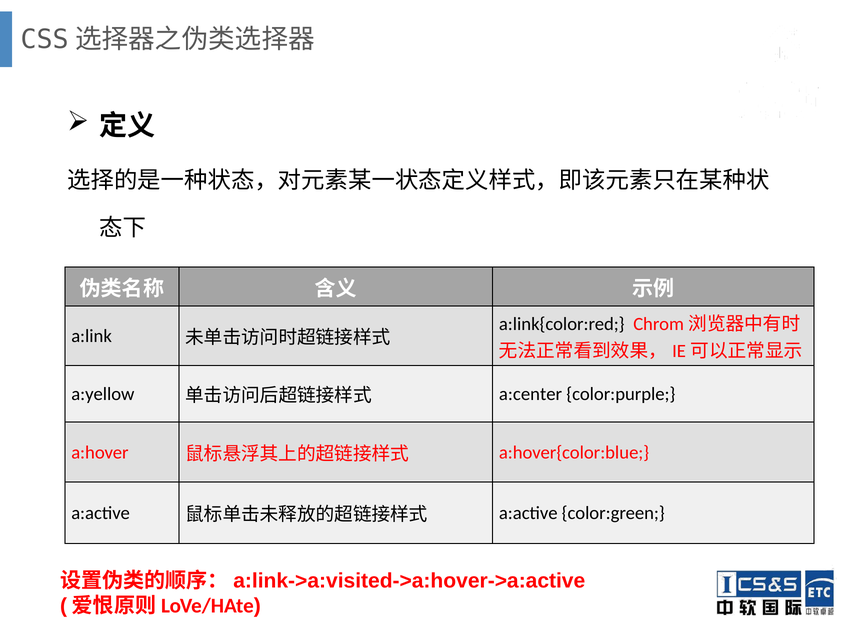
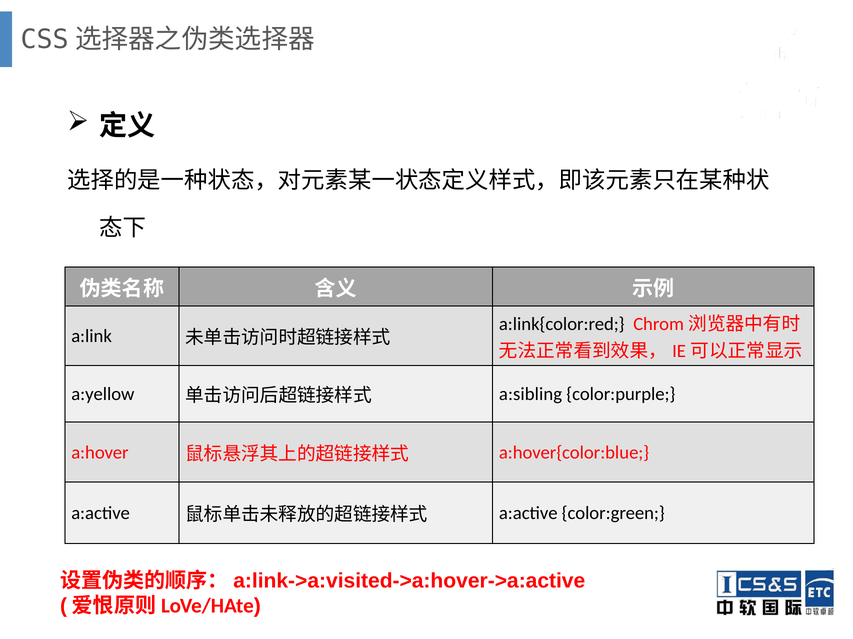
a:center: a:center -> a:sibling
